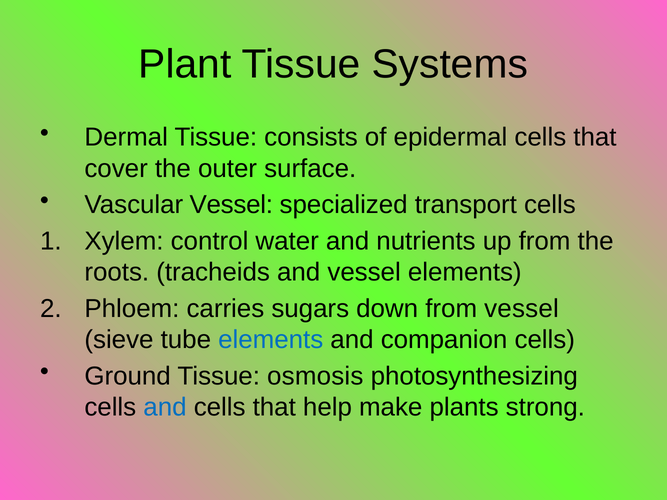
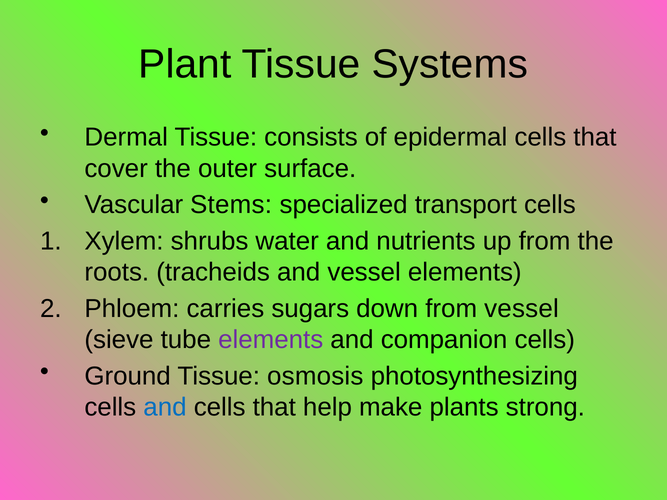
Vascular Vessel: Vessel -> Stems
control: control -> shrubs
elements at (271, 340) colour: blue -> purple
